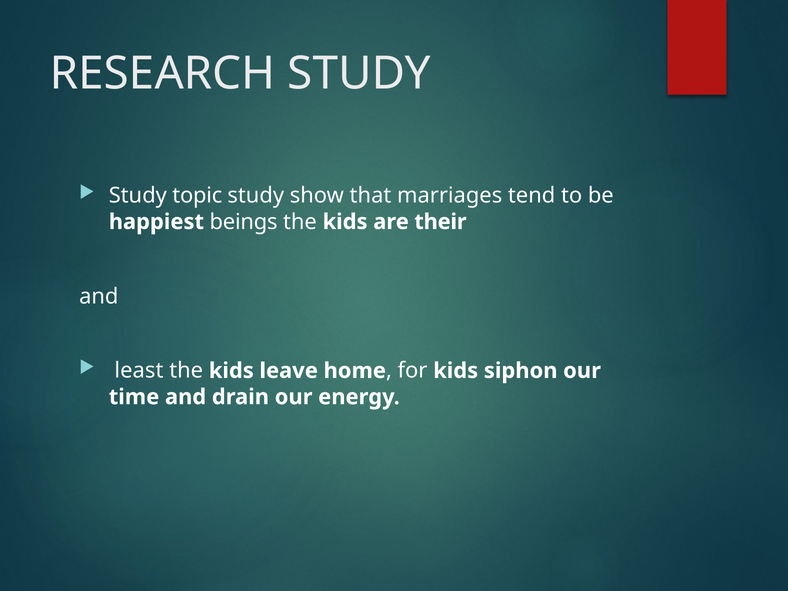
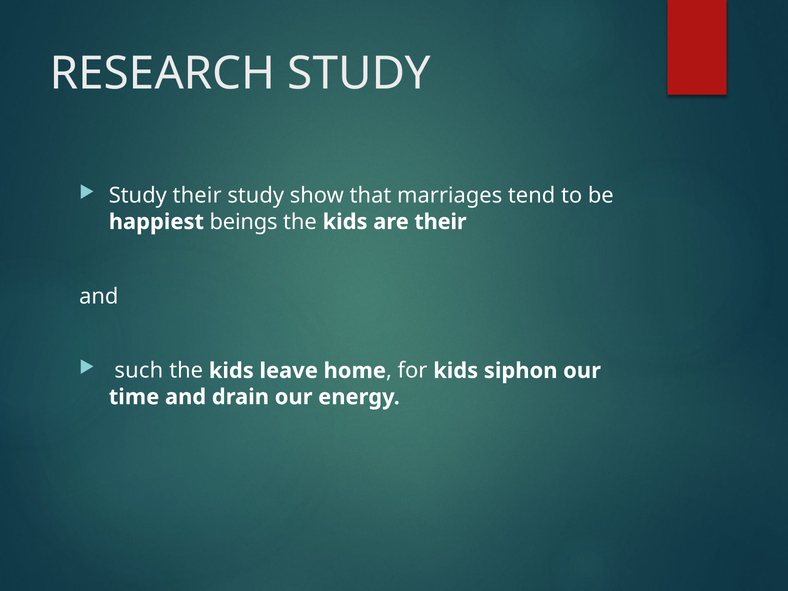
Study topic: topic -> their
least: least -> such
